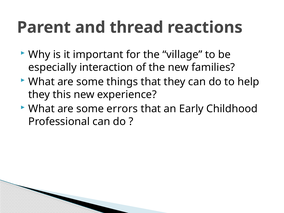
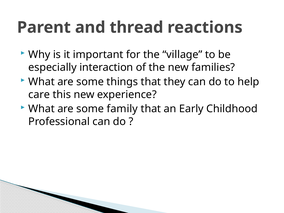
they at (39, 94): they -> care
errors: errors -> family
